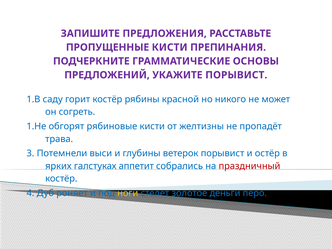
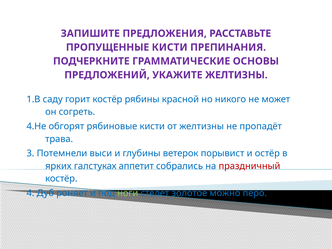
УКАЖИТЕ ПОРЫВИСТ: ПОРЫВИСТ -> ЖЕЛТИЗНЫ
1.Не: 1.Не -> 4.Не
ноги colour: yellow -> light green
деньги: деньги -> можно
